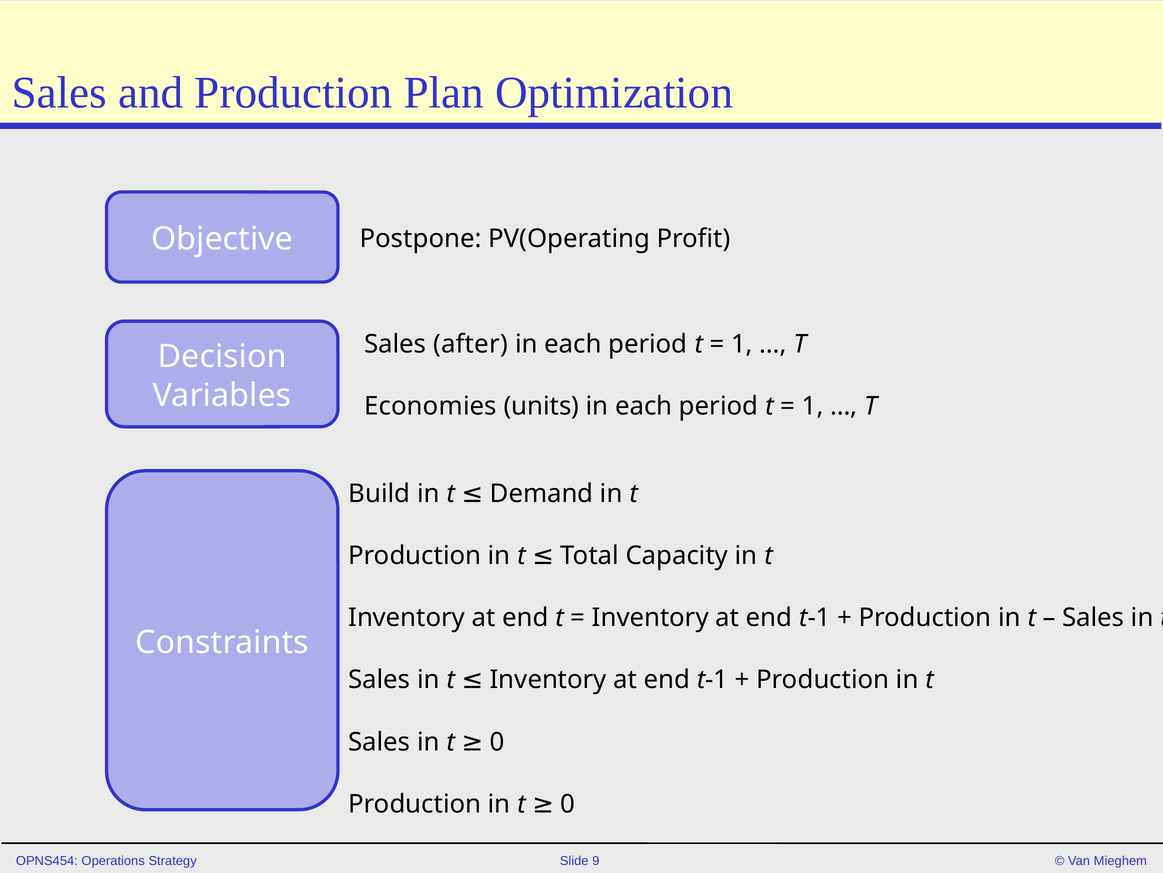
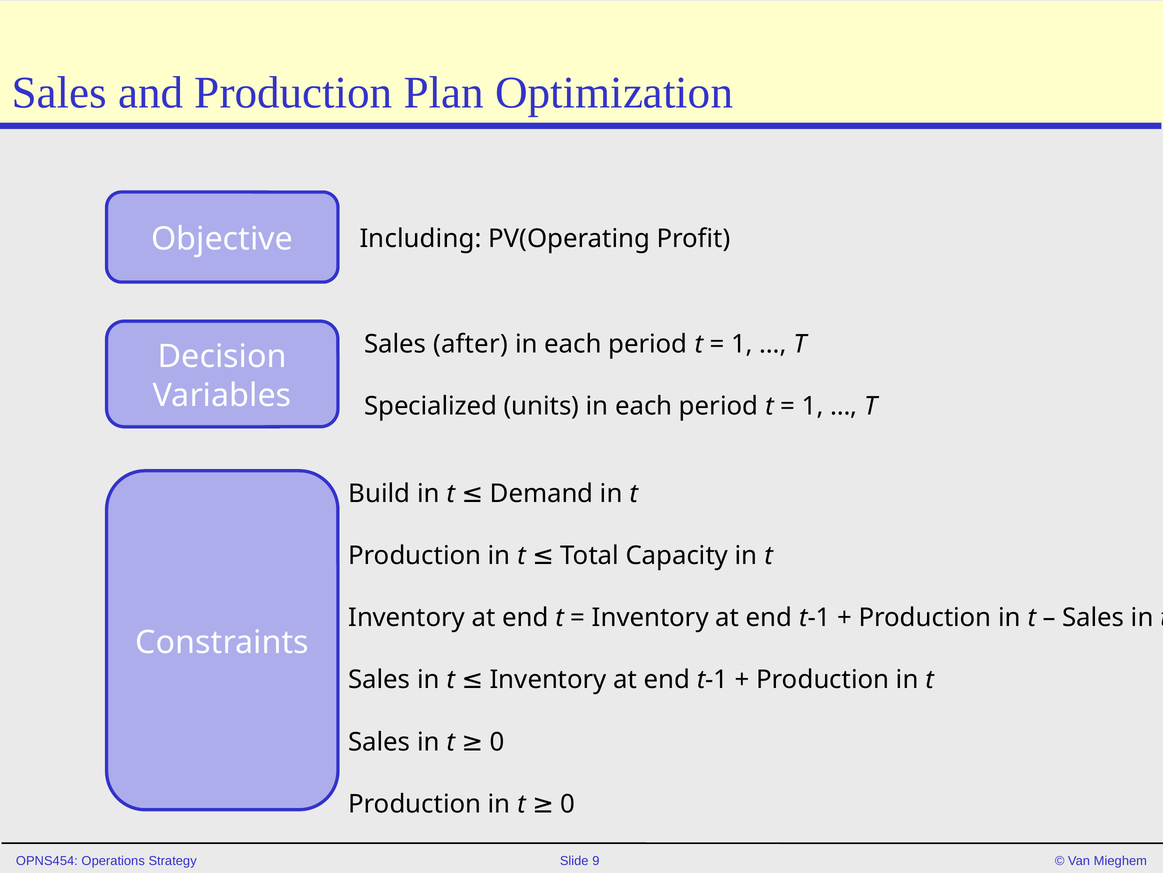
Postpone: Postpone -> Including
Economies: Economies -> Specialized
